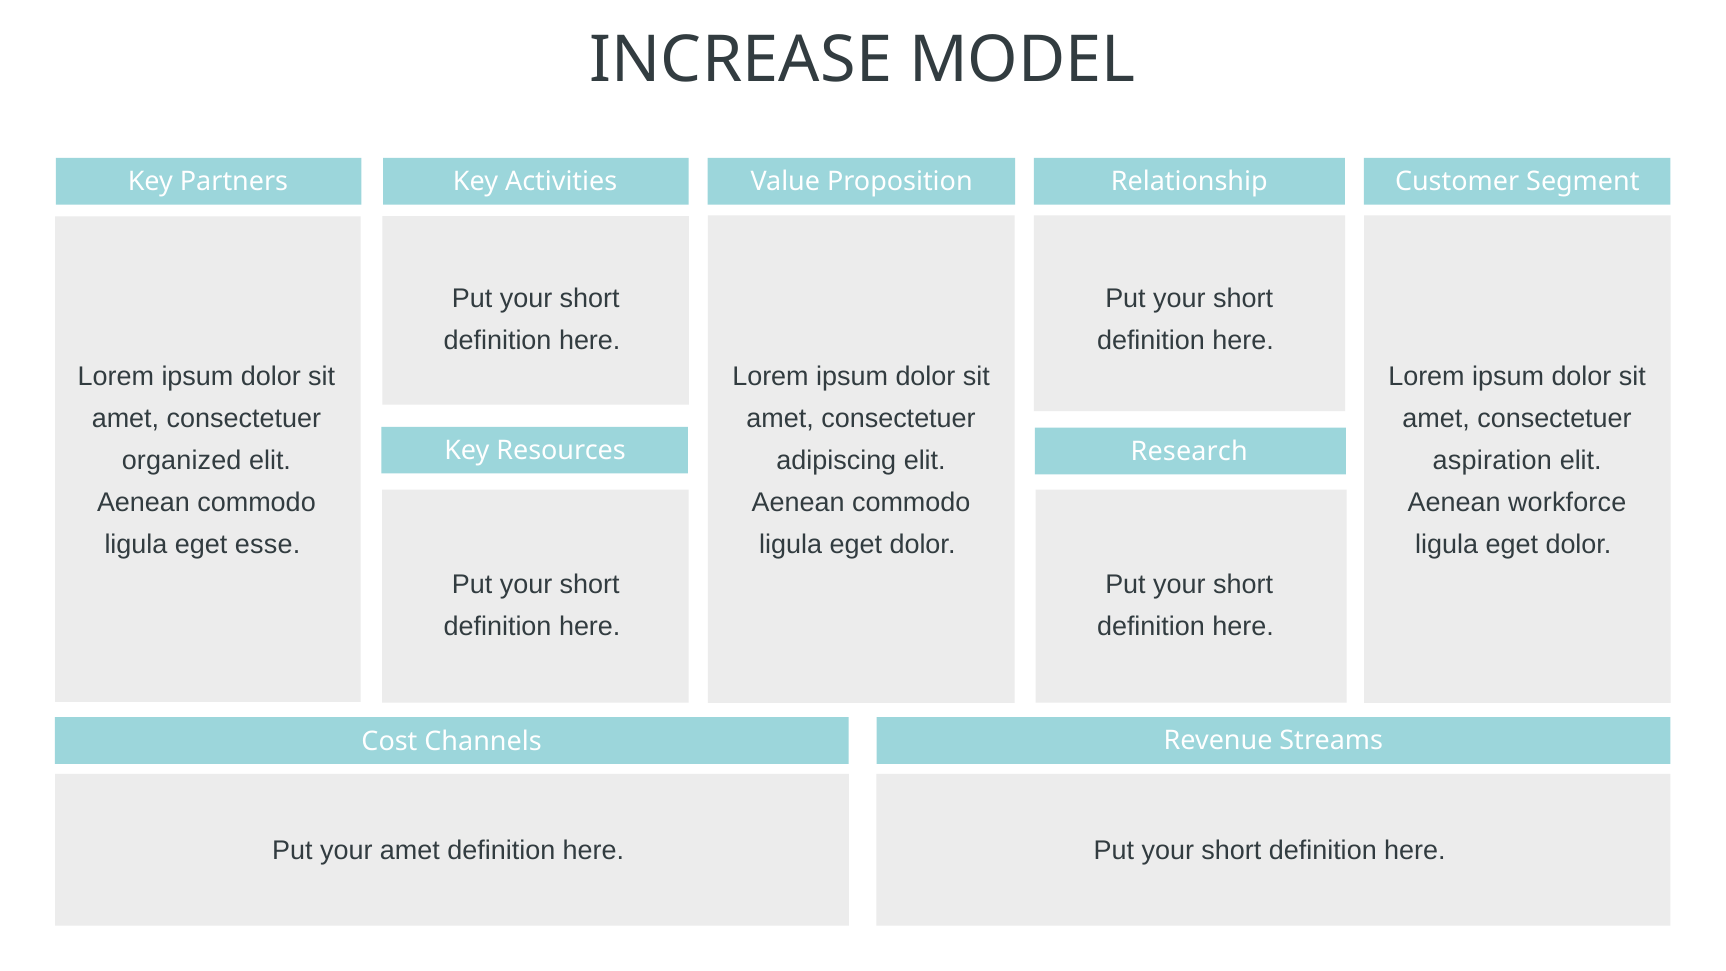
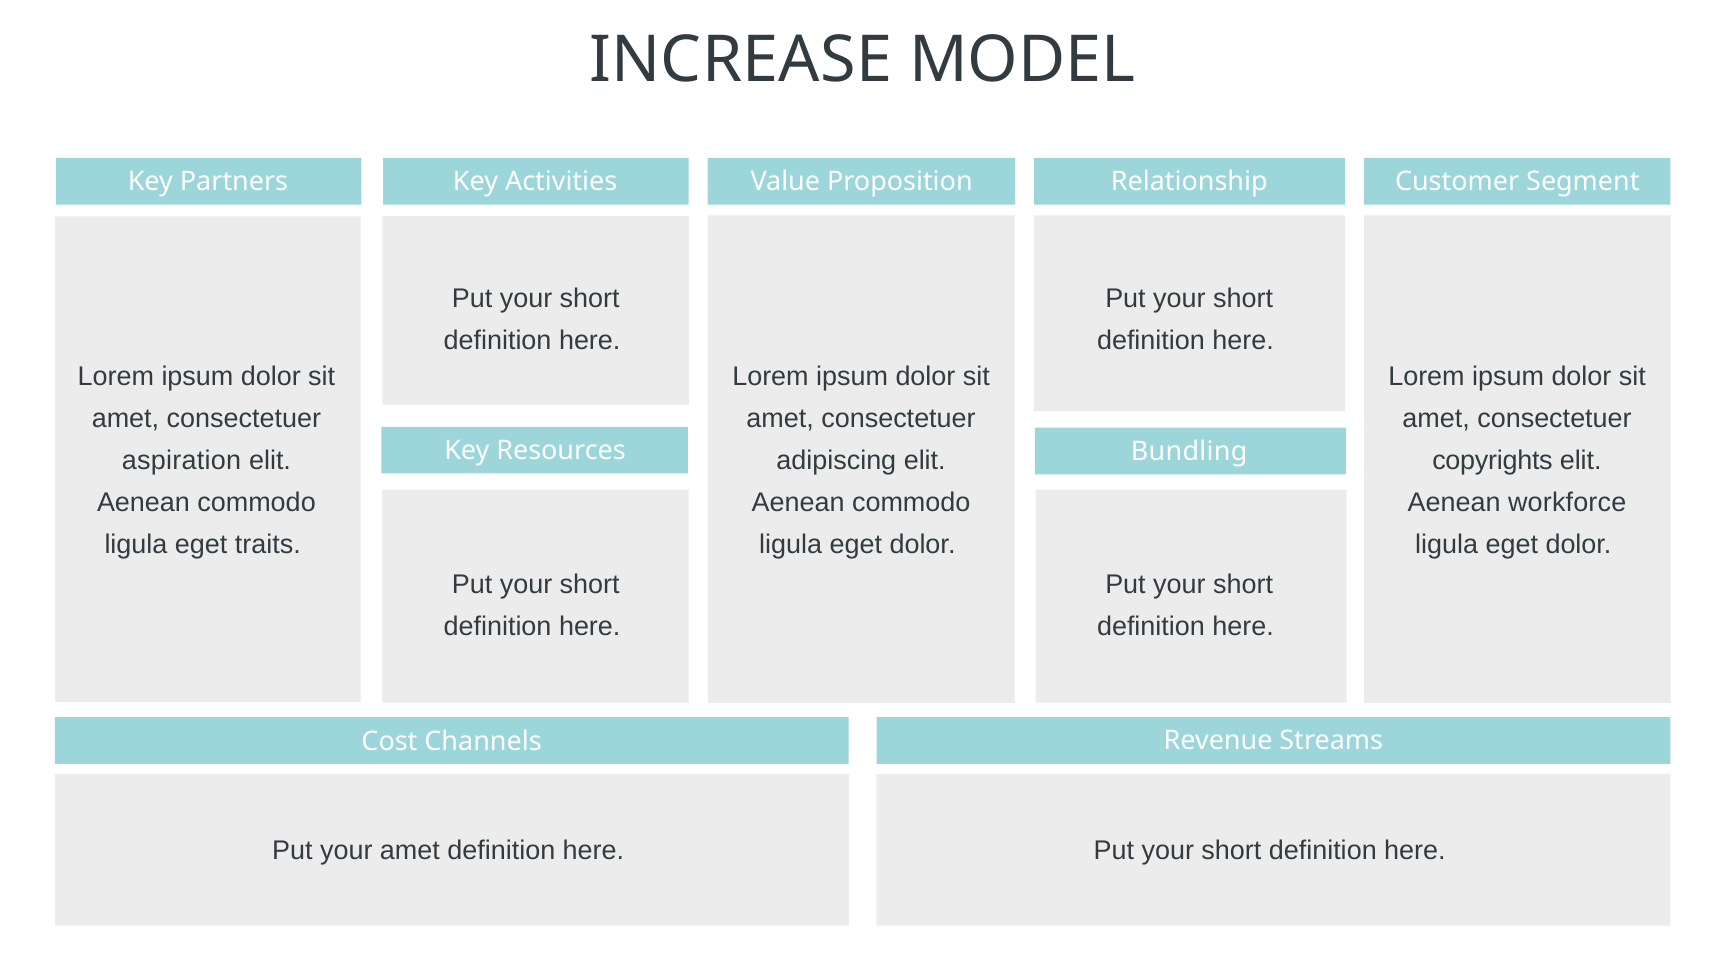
Research: Research -> Bundling
organized: organized -> aspiration
aspiration: aspiration -> copyrights
esse: esse -> traits
